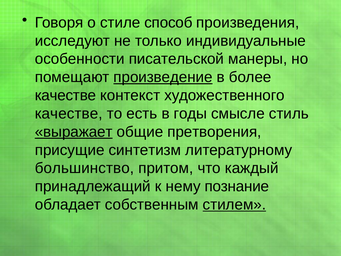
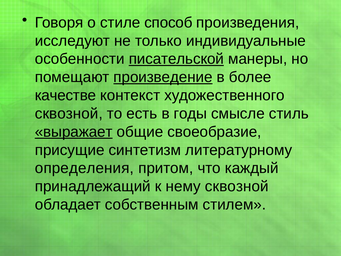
писательской underline: none -> present
качестве at (69, 113): качестве -> сквозной
претворения: претворения -> своеобразие
большинство: большинство -> определения
нему познание: познание -> сквозной
стилем underline: present -> none
